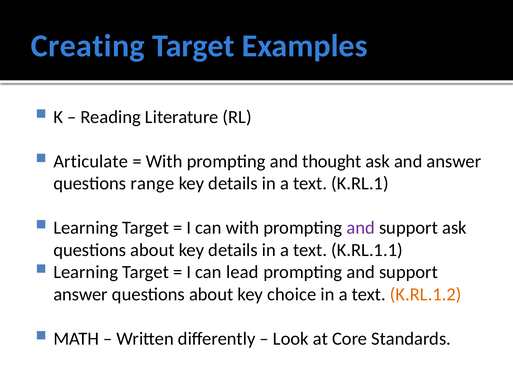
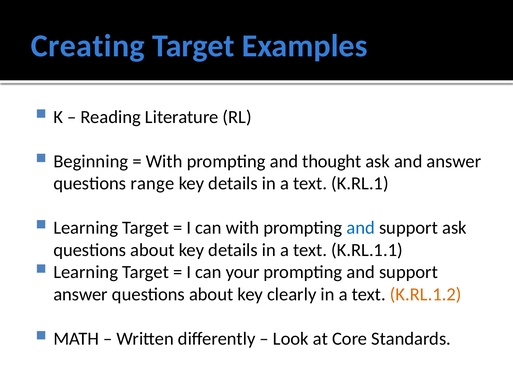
Articulate: Articulate -> Beginning
and at (361, 228) colour: purple -> blue
lead: lead -> your
choice: choice -> clearly
